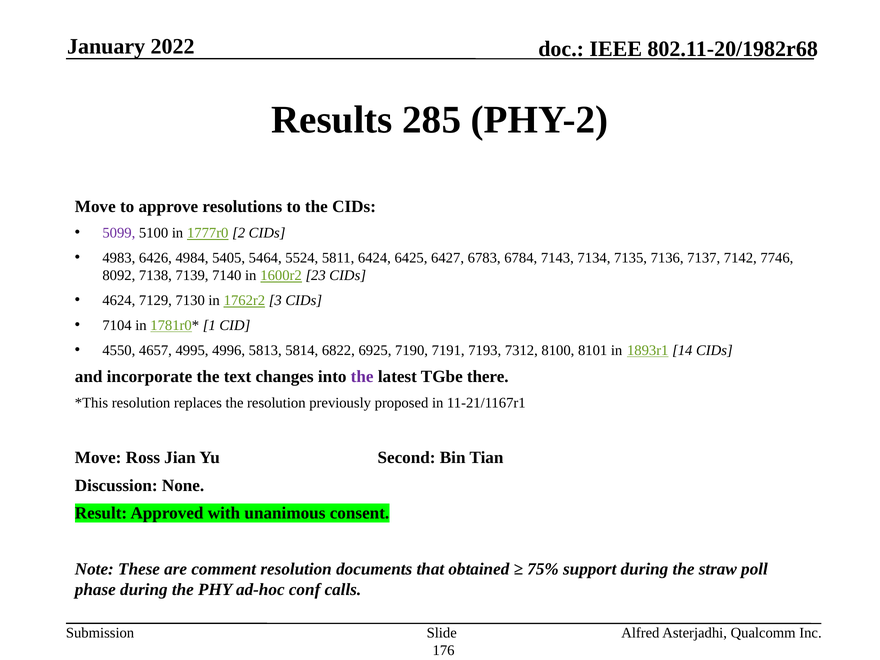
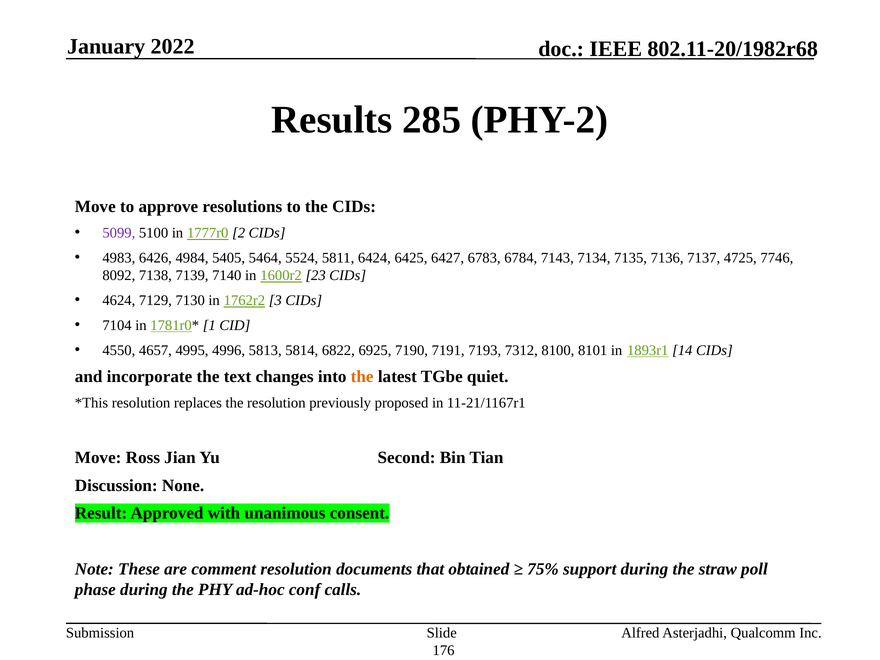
7142: 7142 -> 4725
the at (362, 377) colour: purple -> orange
there: there -> quiet
